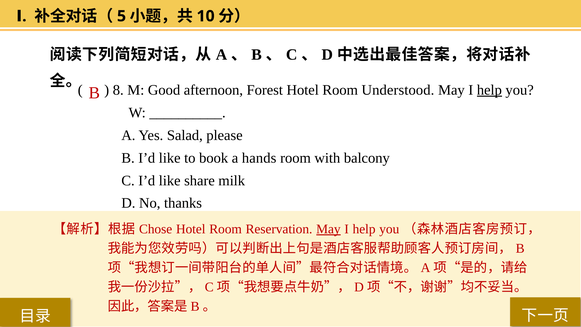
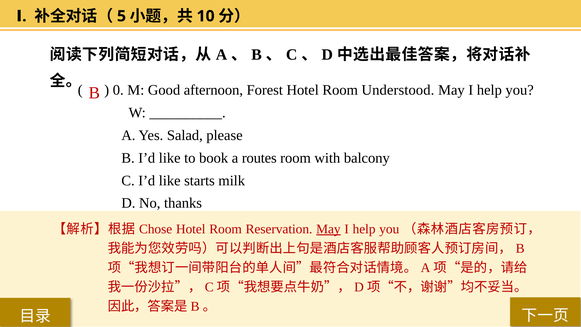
8: 8 -> 0
help at (489, 90) underline: present -> none
hands: hands -> routes
share: share -> starts
